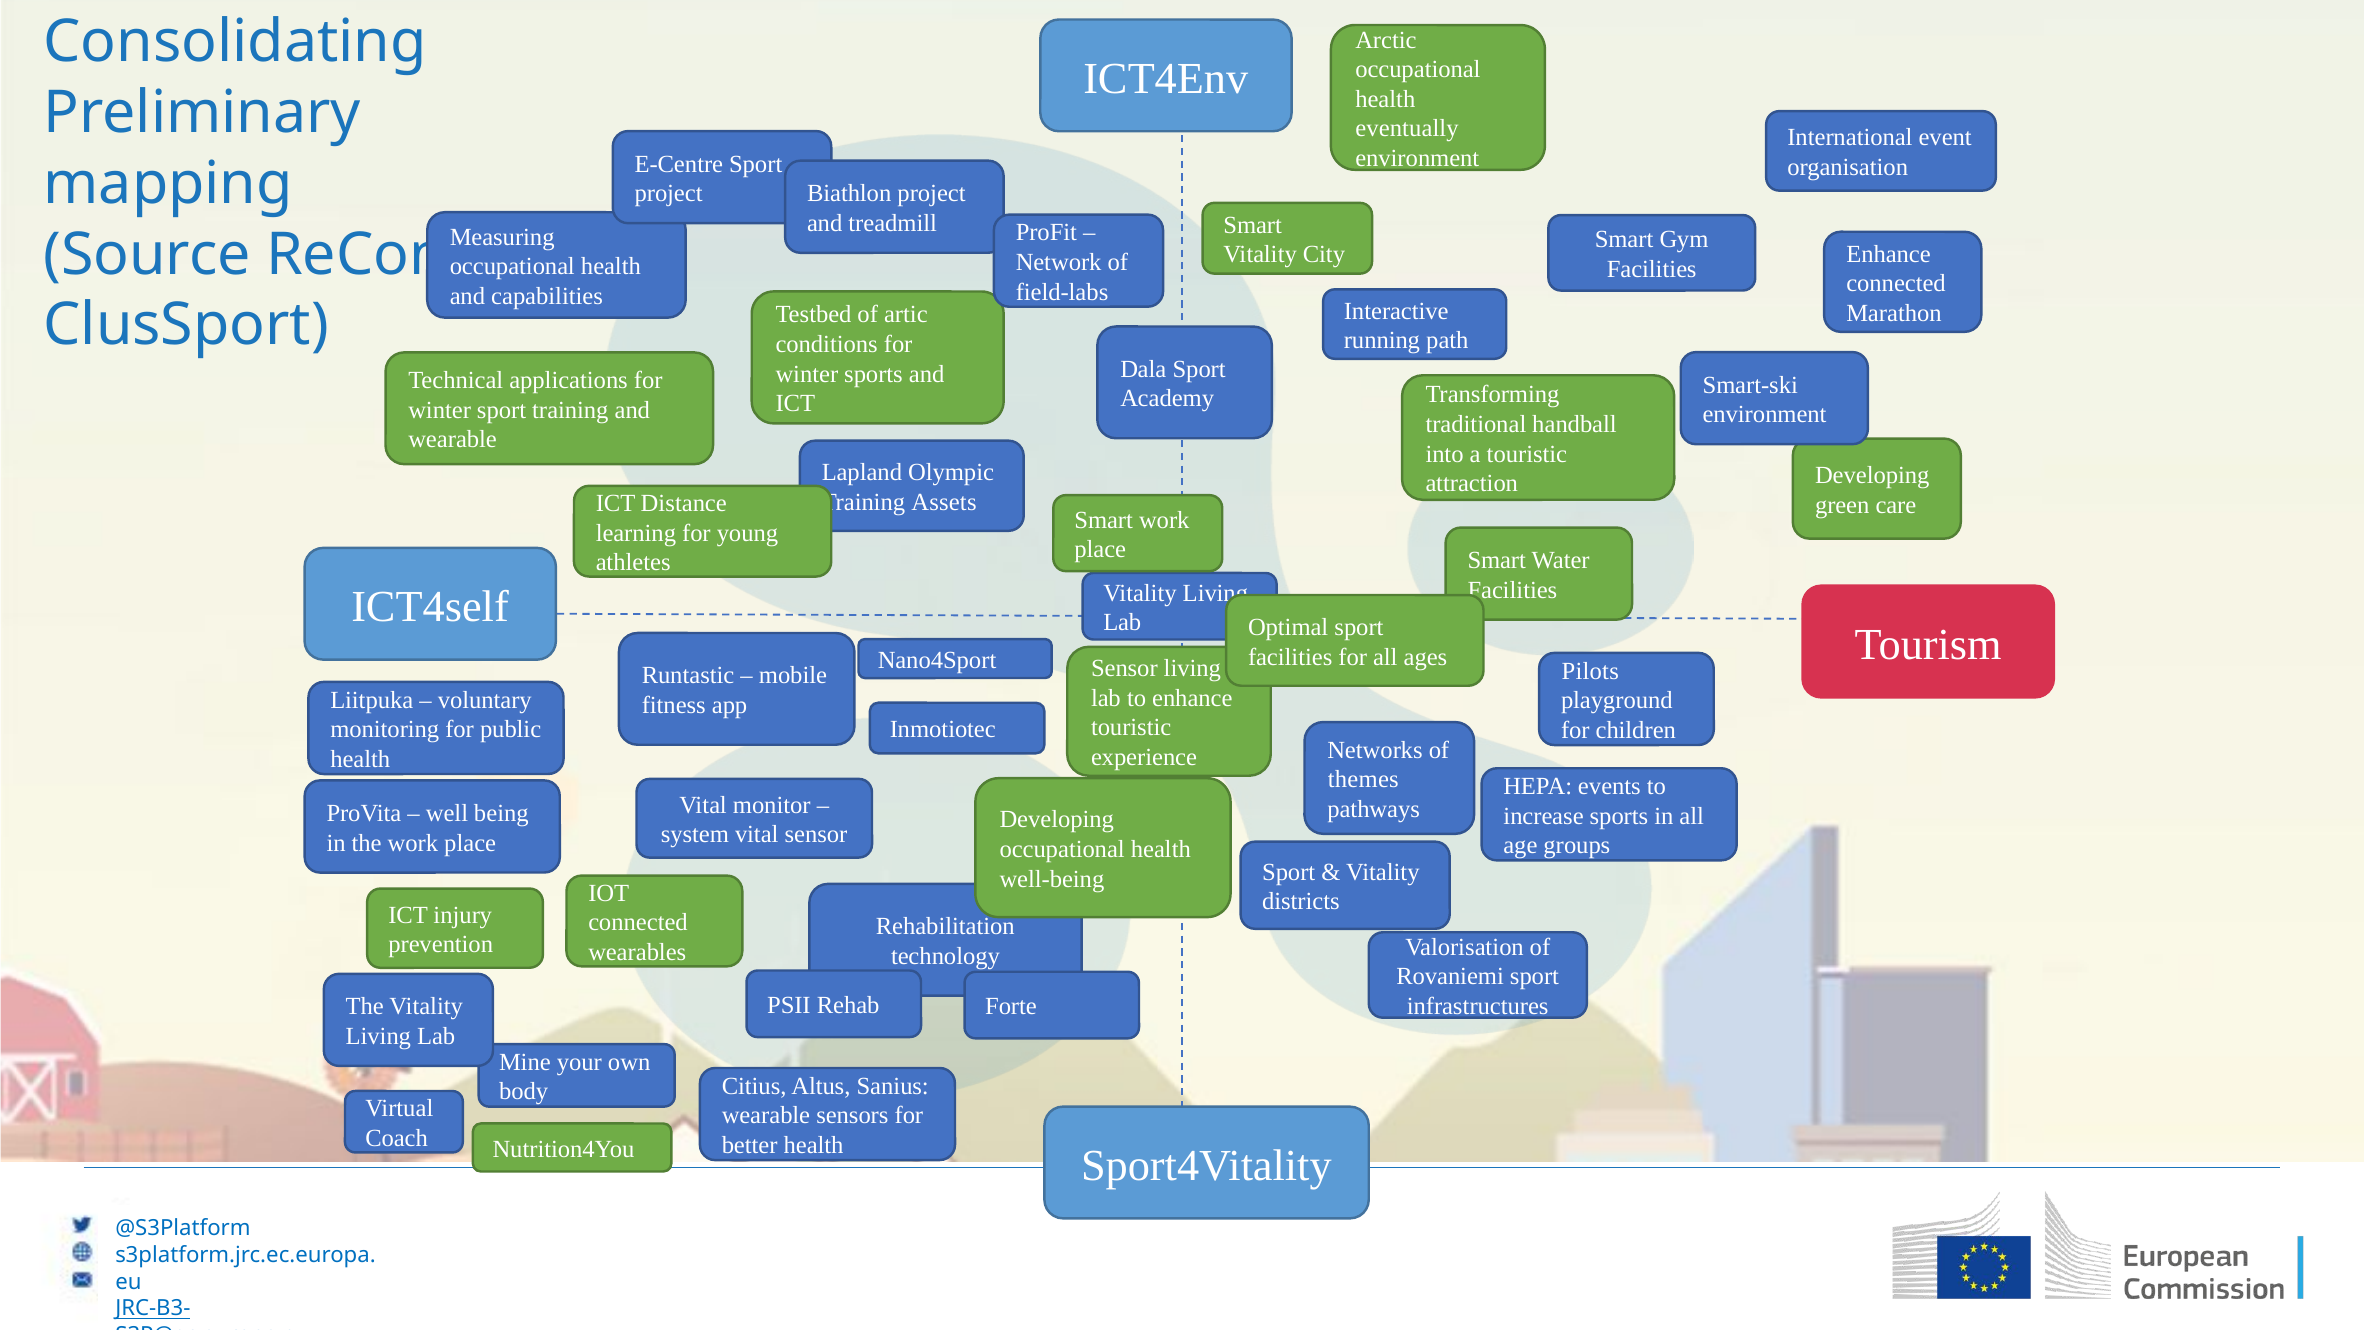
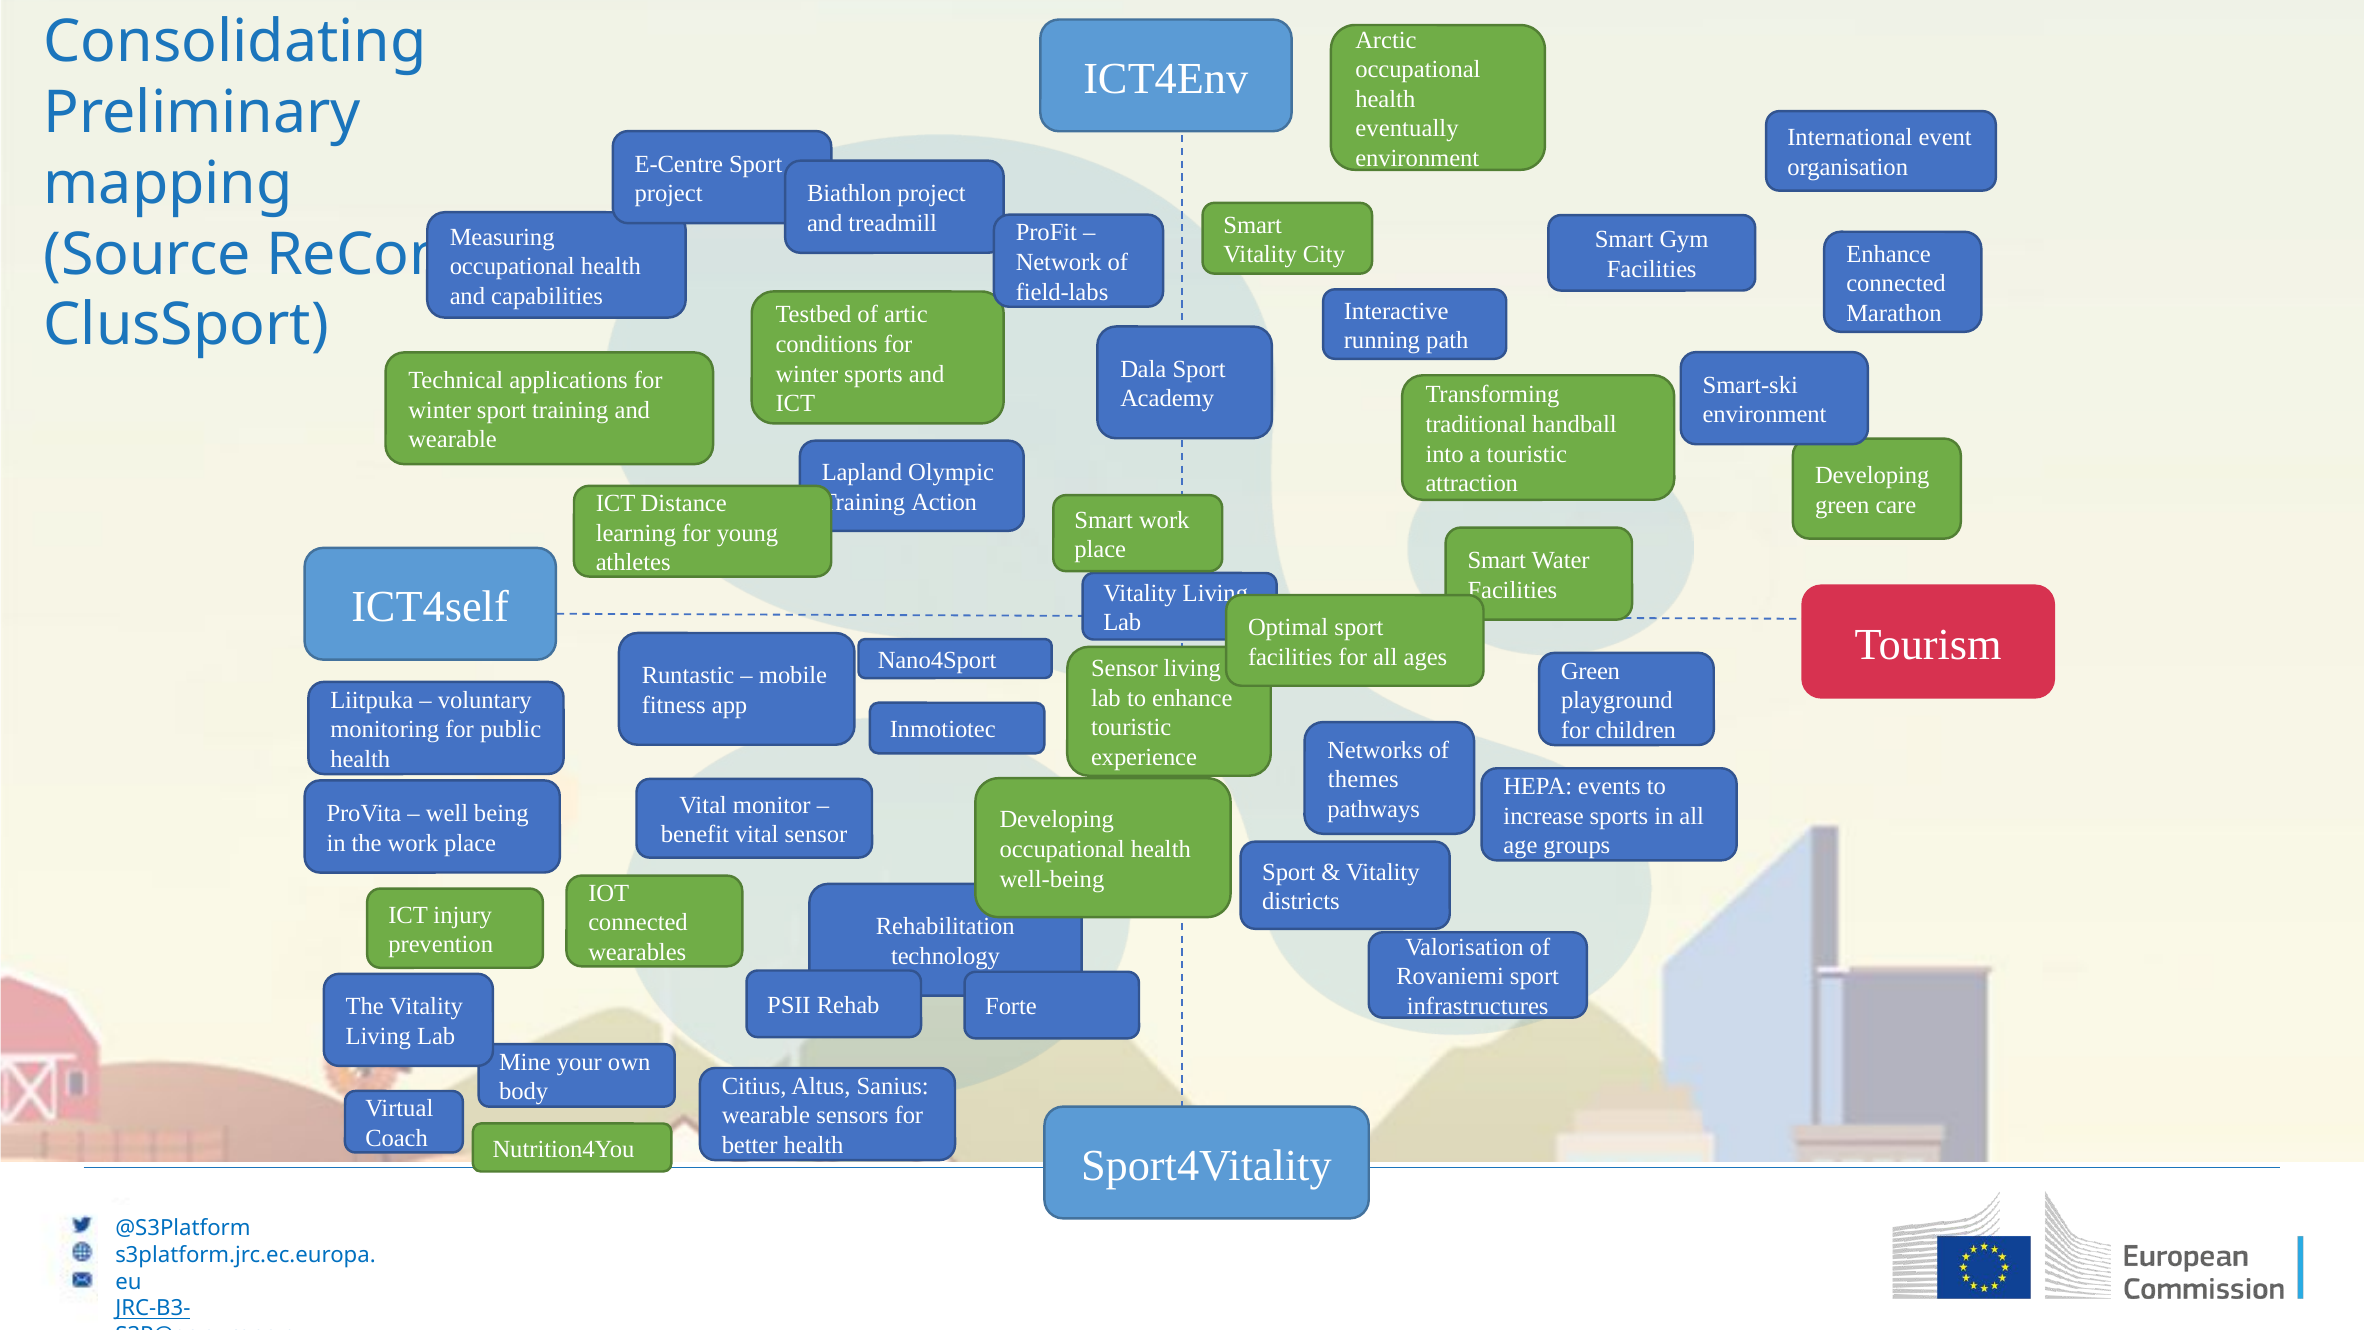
Assets: Assets -> Action
Pilots at (1590, 671): Pilots -> Green
system: system -> benefit
